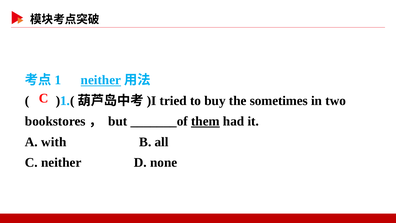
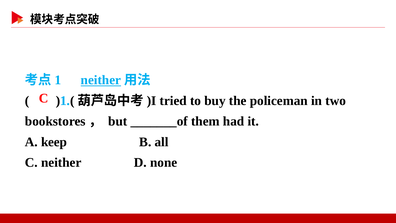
sometimes: sometimes -> policeman
them underline: present -> none
with: with -> keep
